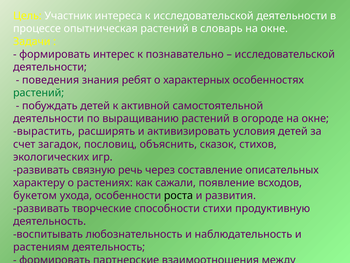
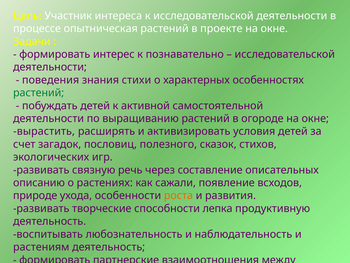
словарь: словарь -> проекте
ребят: ребят -> стихи
объяснить: объяснить -> полезного
характеру: характеру -> описанию
букетом: букетом -> природе
роста colour: black -> orange
стихи: стихи -> лепка
